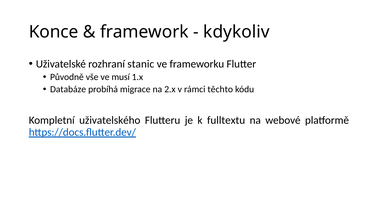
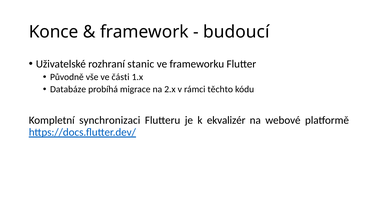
kdykoliv: kdykoliv -> budoucí
musí: musí -> části
uživatelského: uživatelského -> synchronizaci
fulltextu: fulltextu -> ekvalizér
